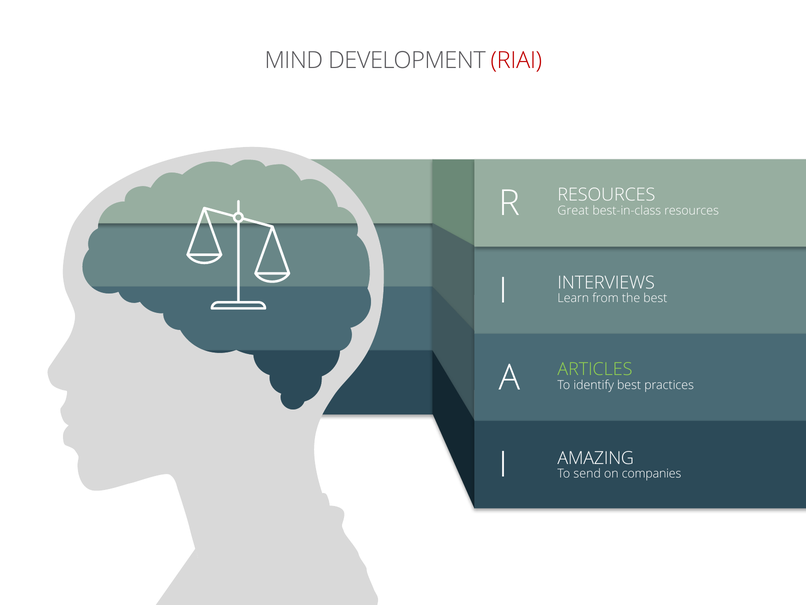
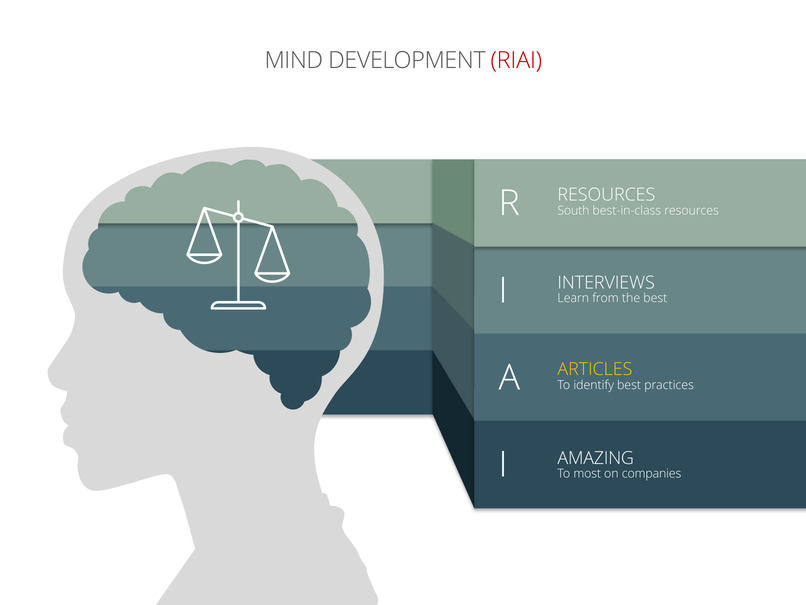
Great: Great -> South
ARTICLES colour: light green -> yellow
send: send -> most
